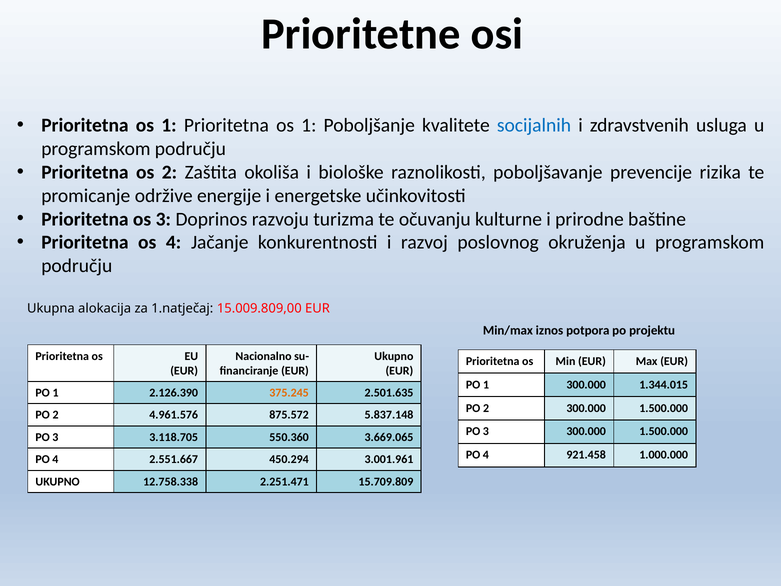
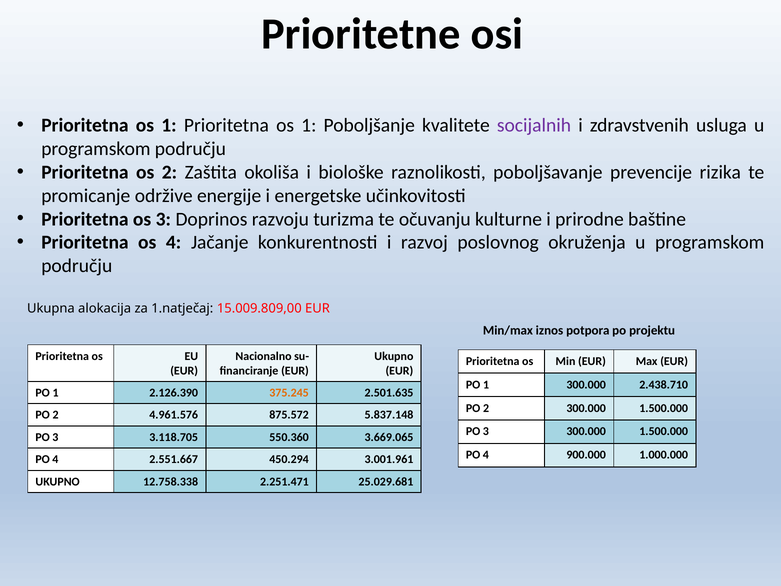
socijalnih colour: blue -> purple
1.344.015: 1.344.015 -> 2.438.710
921.458: 921.458 -> 900.000
15.709.809: 15.709.809 -> 25.029.681
